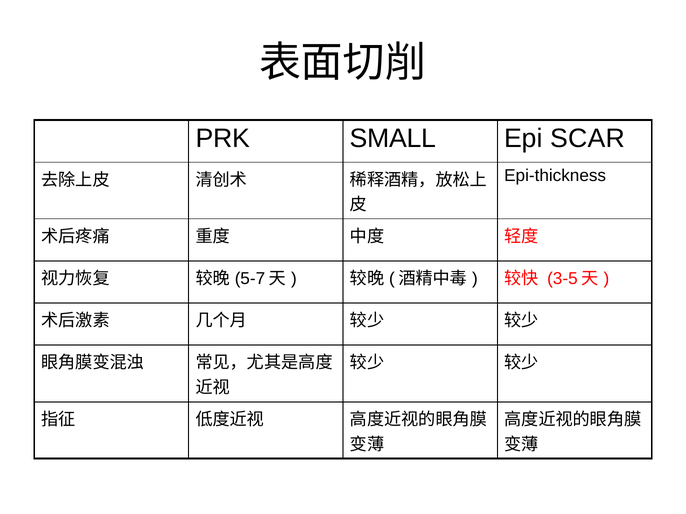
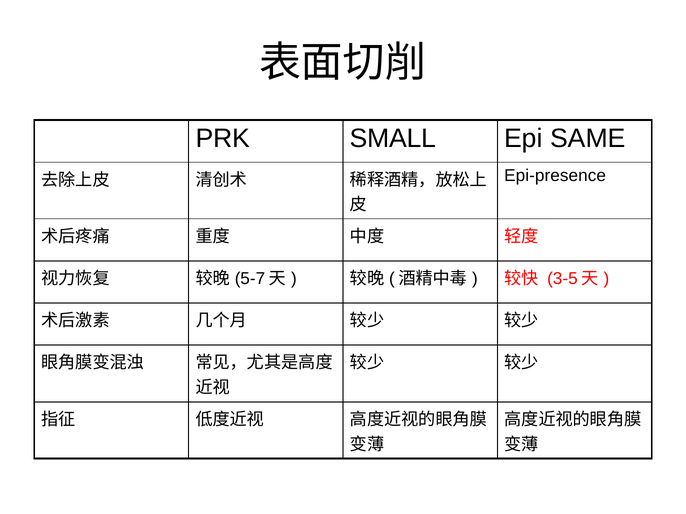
SCAR: SCAR -> SAME
Epi-thickness: Epi-thickness -> Epi-presence
